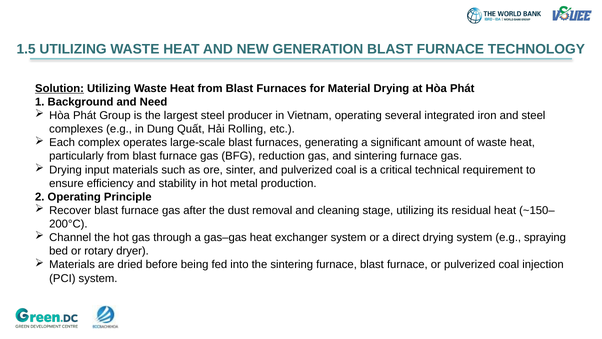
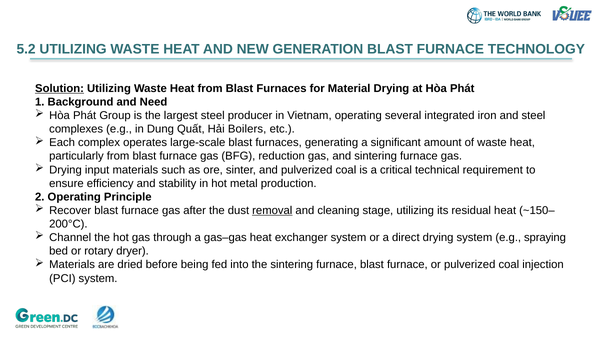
1.5: 1.5 -> 5.2
Rolling: Rolling -> Boilers
removal underline: none -> present
